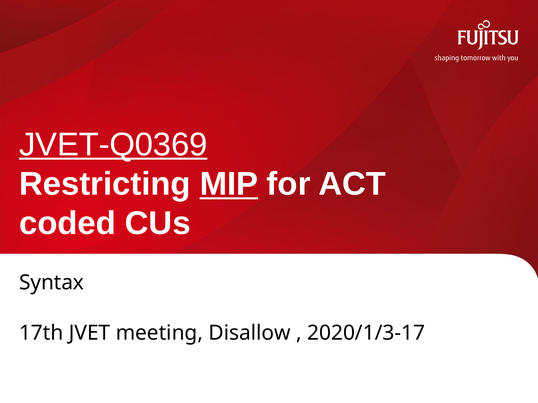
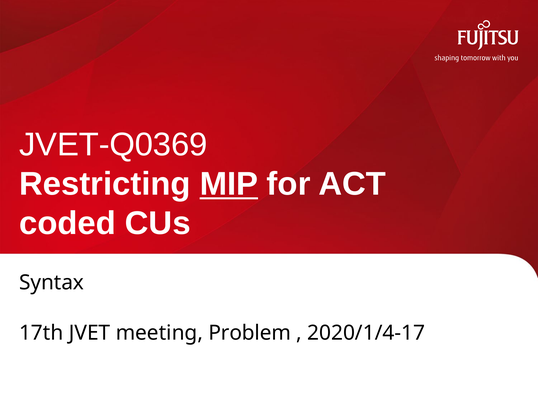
JVET-Q0369 underline: present -> none
Disallow: Disallow -> Problem
2020/1/3-17: 2020/1/3-17 -> 2020/1/4-17
